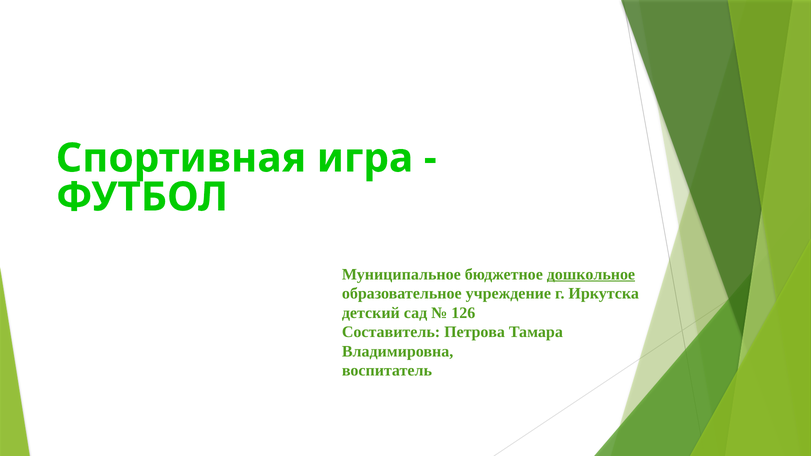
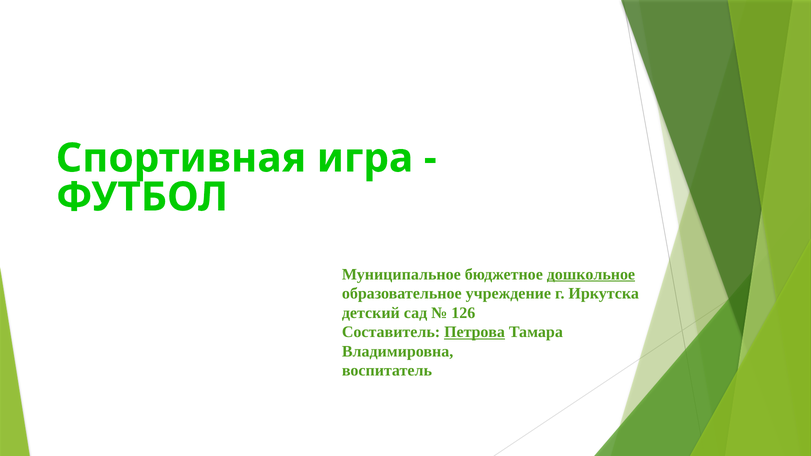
Петрова underline: none -> present
